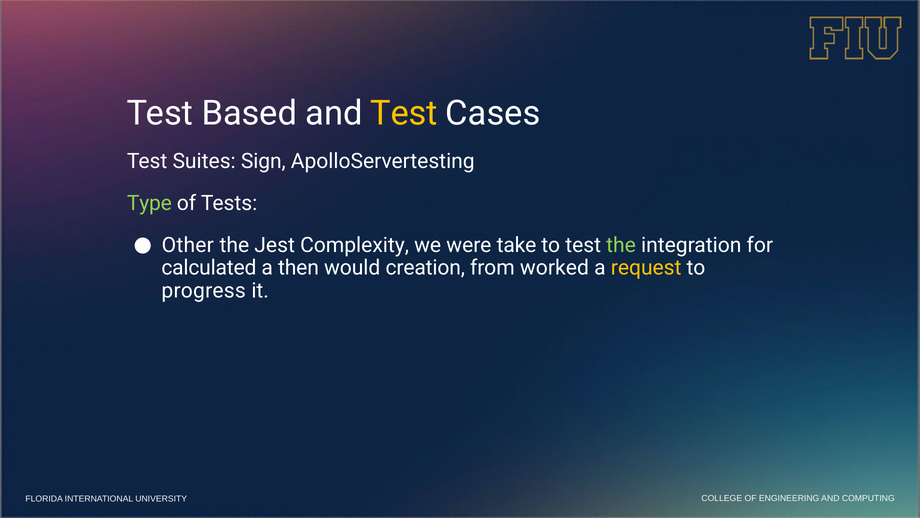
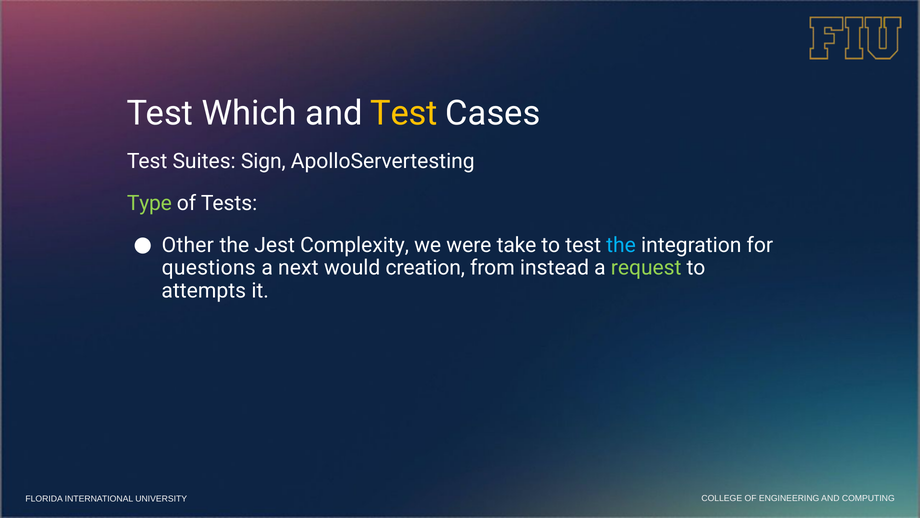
Based: Based -> Which
the at (621, 245) colour: light green -> light blue
calculated: calculated -> questions
then: then -> next
worked: worked -> instead
request colour: yellow -> light green
progress: progress -> attempts
